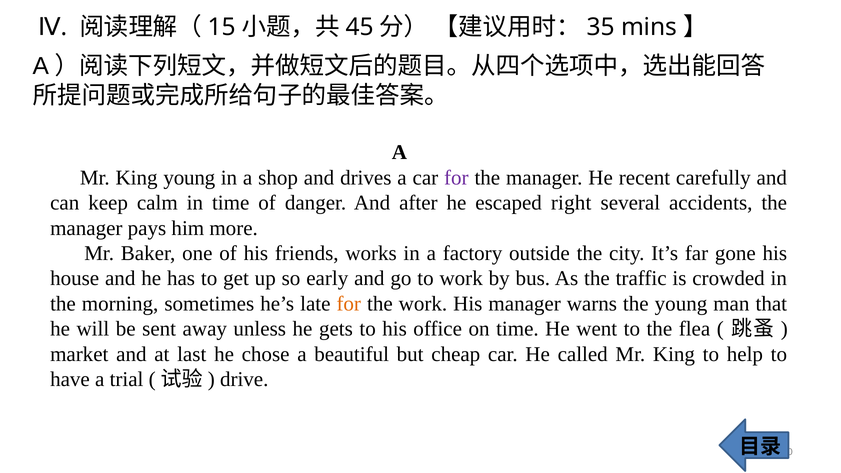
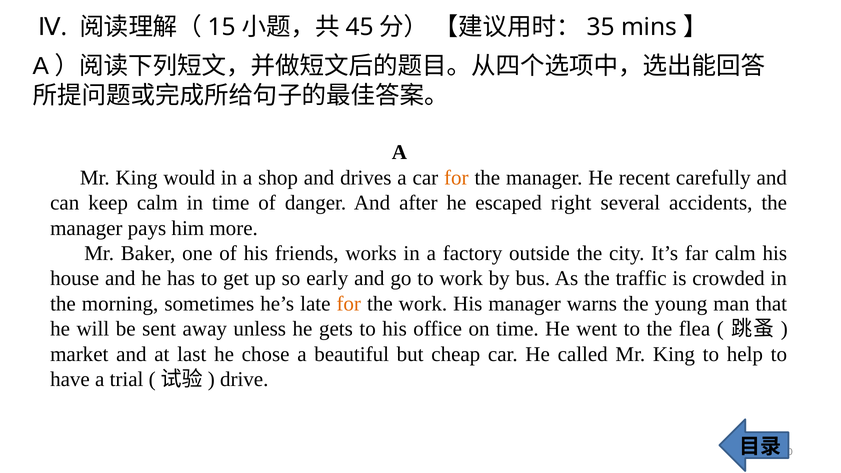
King young: young -> would
for at (456, 178) colour: purple -> orange
far gone: gone -> calm
